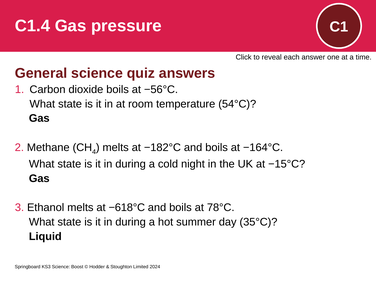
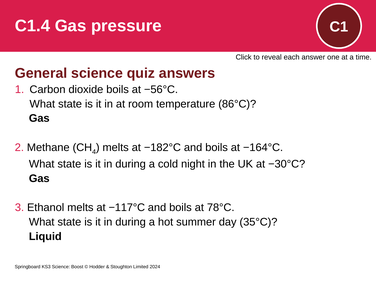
54°C: 54°C -> 86°C
−15°C: −15°C -> −30°C
−618°C: −618°C -> −117°C
